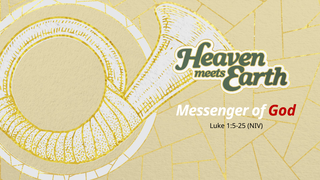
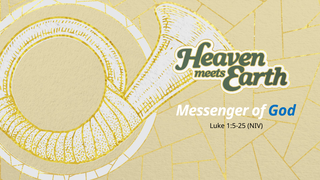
God colour: red -> blue
